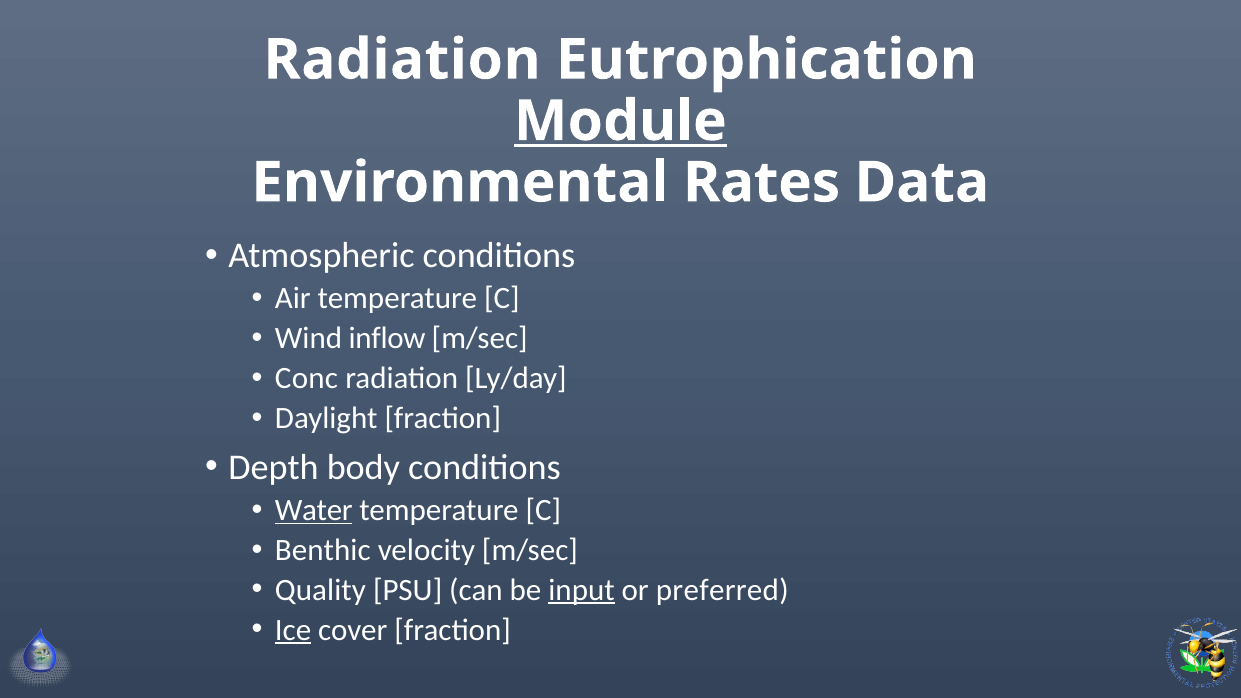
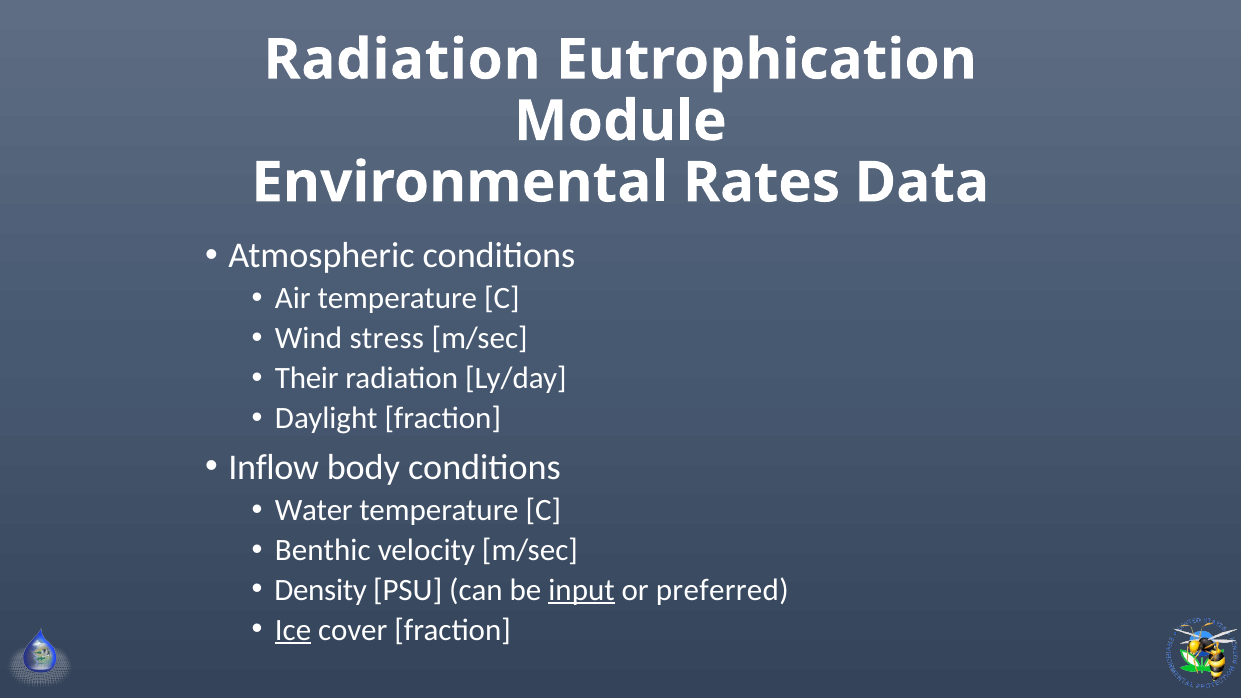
Module underline: present -> none
inflow: inflow -> stress
Conc: Conc -> Their
Depth: Depth -> Inflow
Water underline: present -> none
Quality: Quality -> Density
